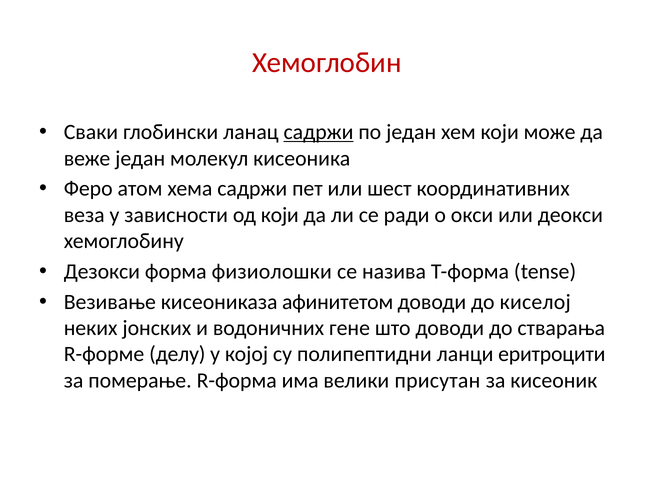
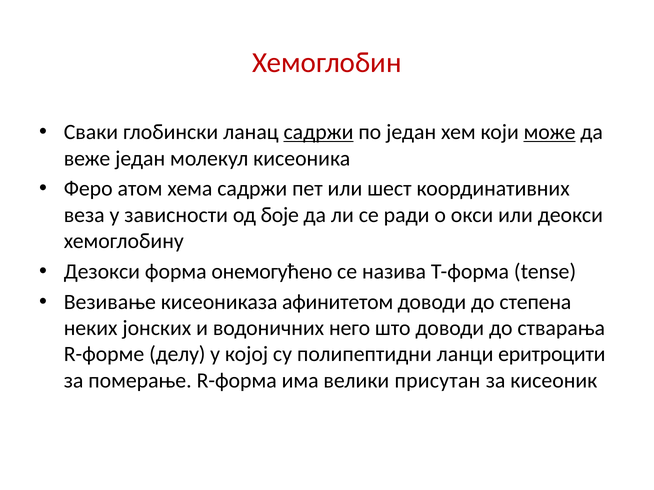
може underline: none -> present
од који: који -> боје
физиолошки: физиолошки -> онемогућено
киселој: киселој -> степена
гене: гене -> него
